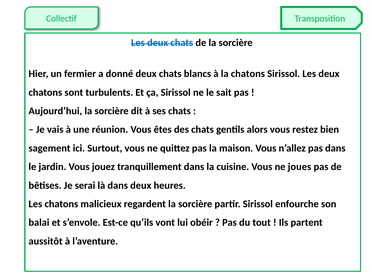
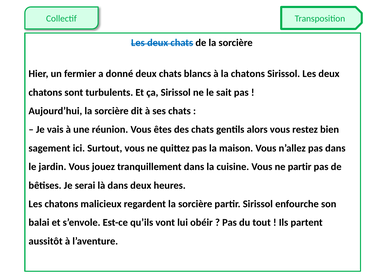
ne joues: joues -> partir
